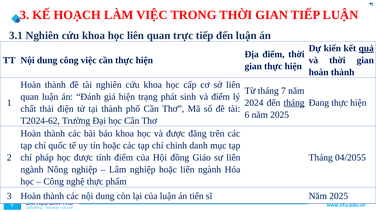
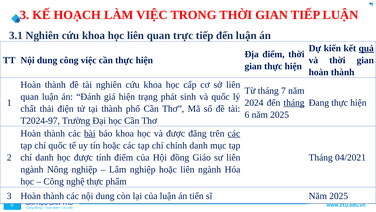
và điểm: điểm -> quốc
T2024-62: T2024-62 -> T2024-97
bài underline: none -> present
các at (234, 133) underline: none -> present
chí pháp: pháp -> danh
04/2055: 04/2055 -> 04/2021
